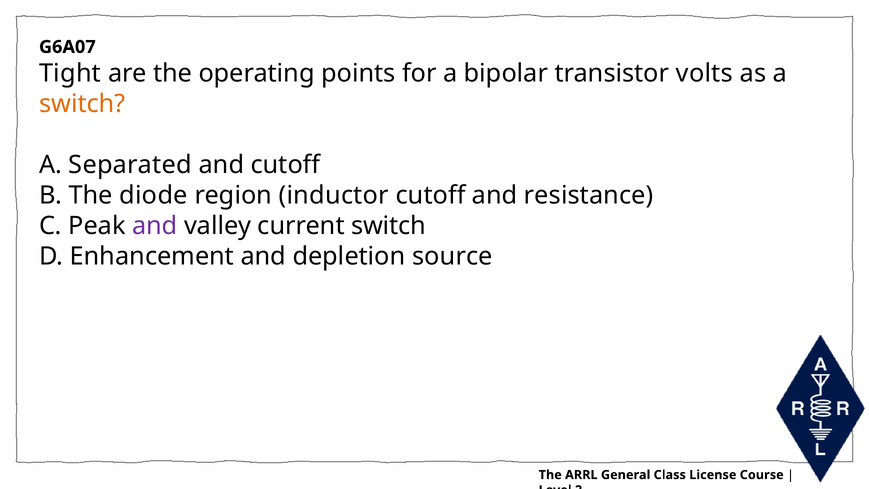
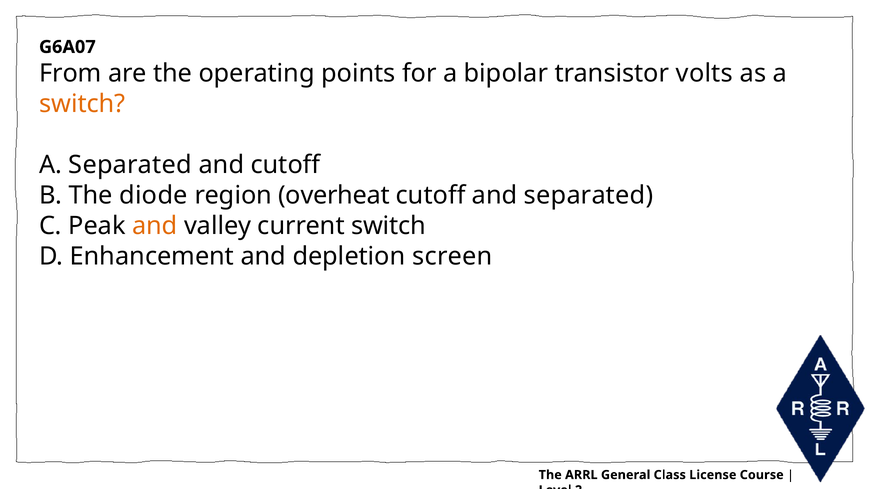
Tight: Tight -> From
inductor: inductor -> overheat
and resistance: resistance -> separated
and at (155, 226) colour: purple -> orange
source: source -> screen
